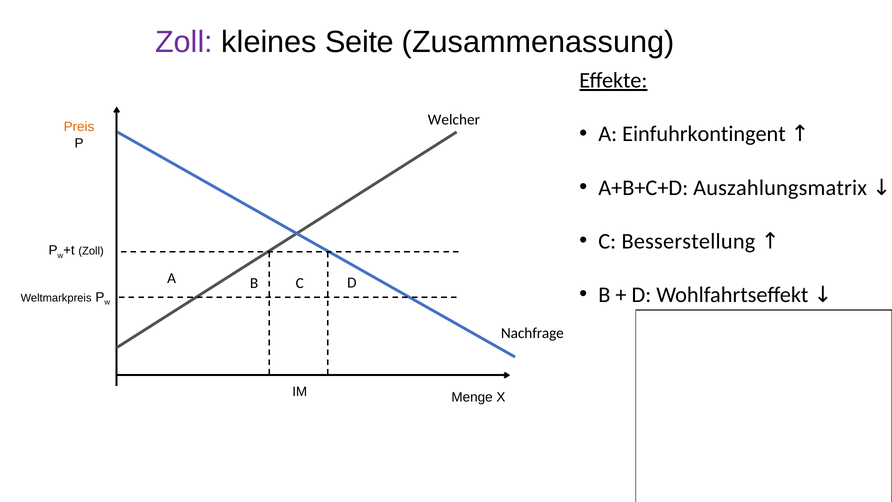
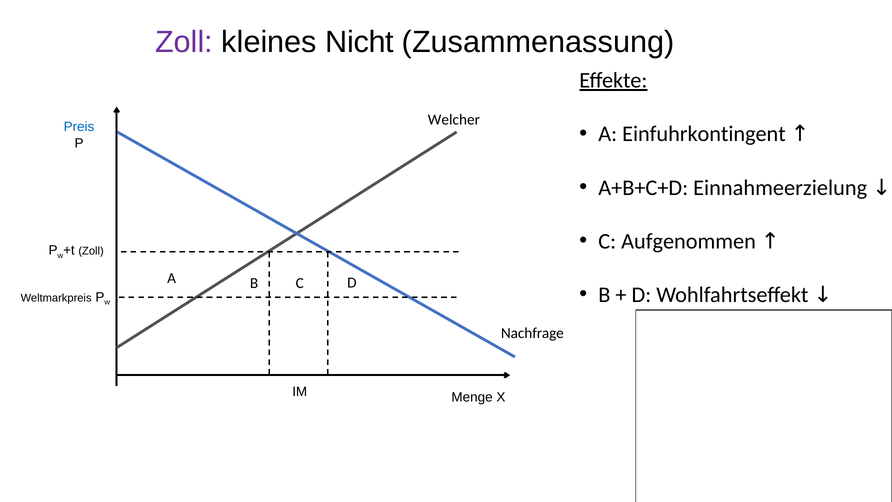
Seite: Seite -> Nicht
Preis colour: orange -> blue
Auszahlungsmatrix: Auszahlungsmatrix -> Einnahmeerzielung
Besserstellung: Besserstellung -> Aufgenommen
